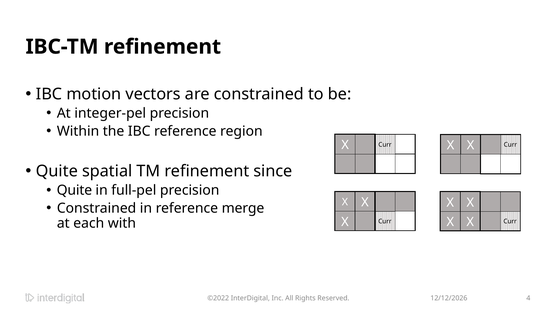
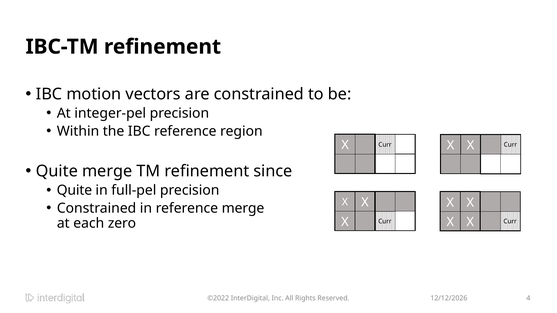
Quite spatial: spatial -> merge
with: with -> zero
